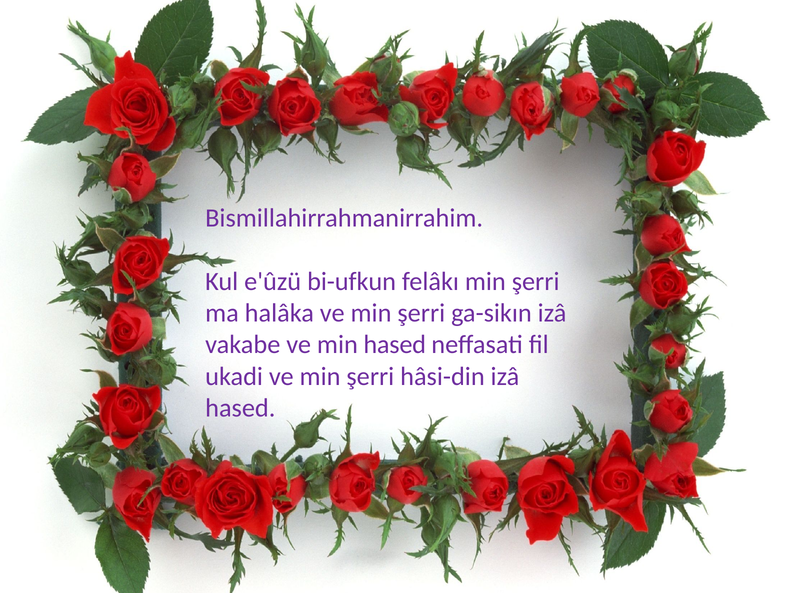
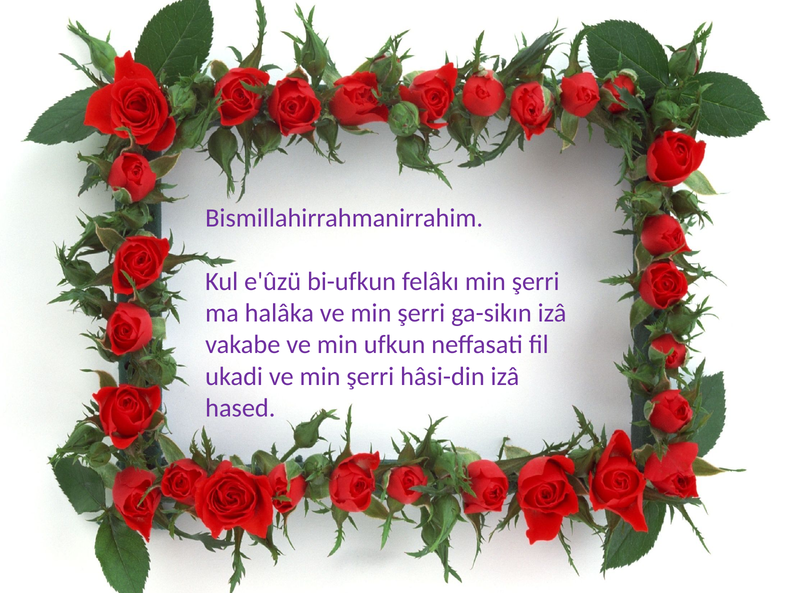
min hased: hased -> ufkun
